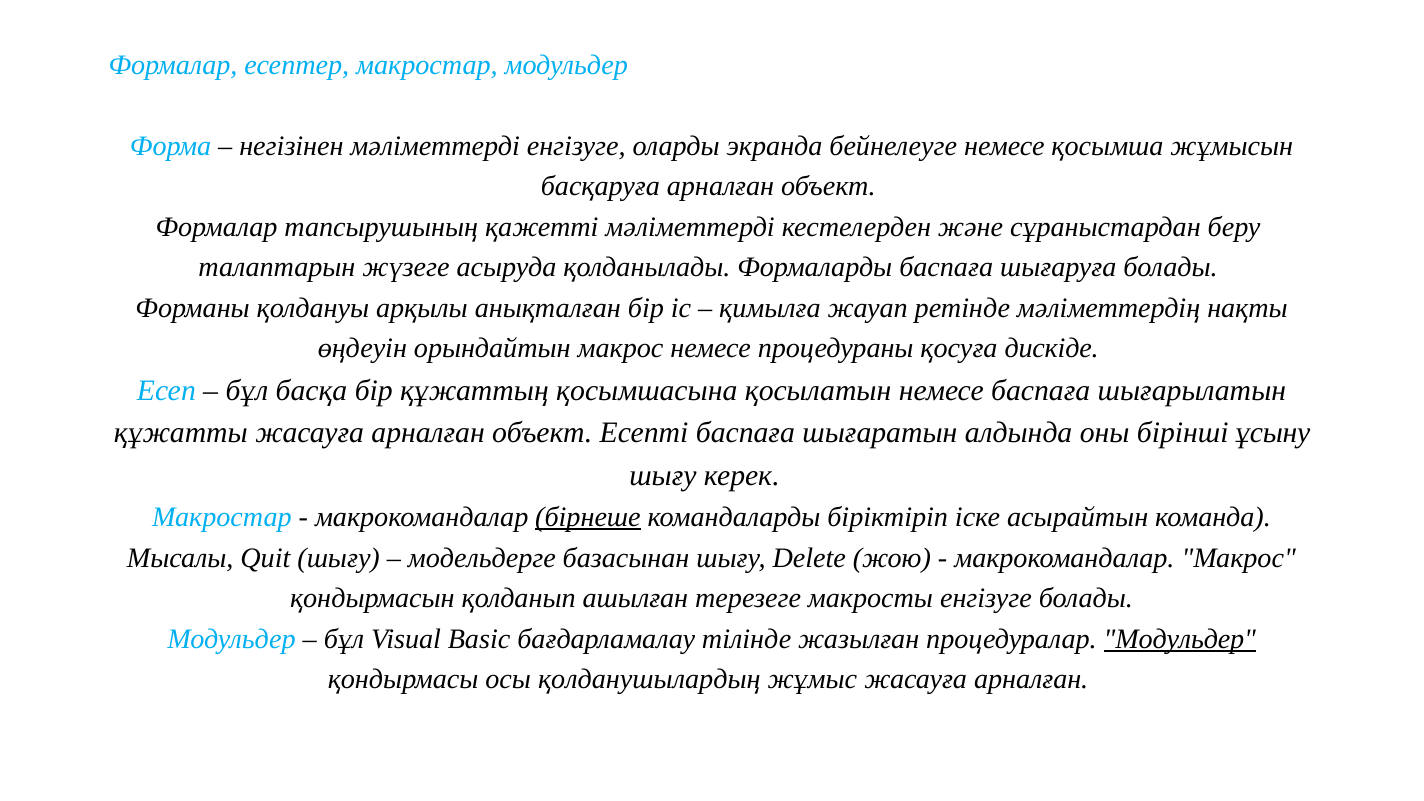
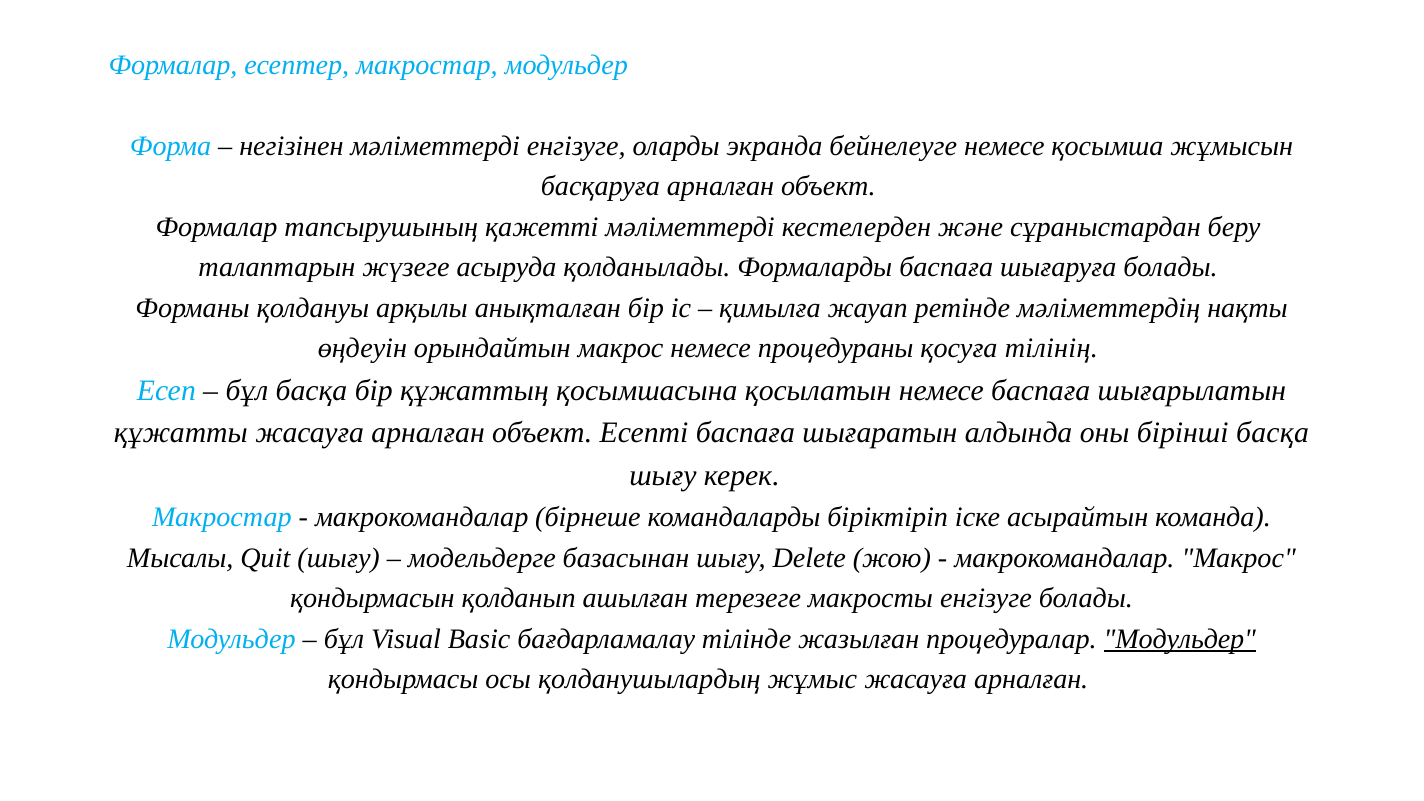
дискіде: дискіде -> тілінің
бірінші ұсыну: ұсыну -> басқа
бірнеше underline: present -> none
